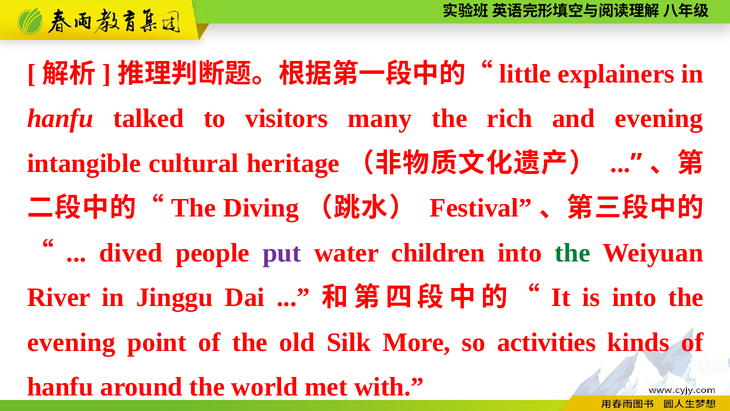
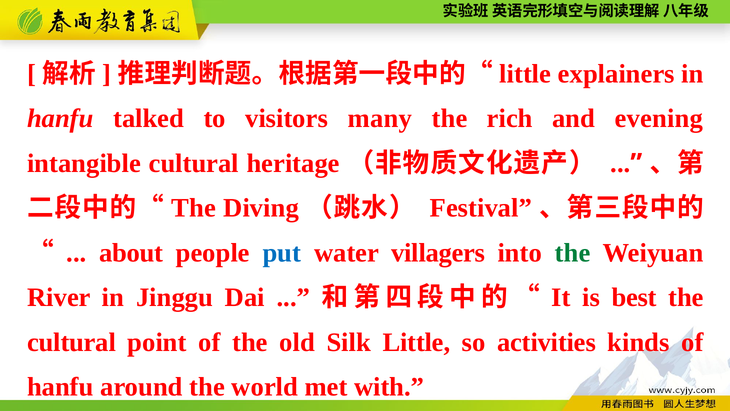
dived: dived -> about
put colour: purple -> blue
children: children -> villagers
is into: into -> best
evening at (71, 342): evening -> cultural
Silk More: More -> Little
